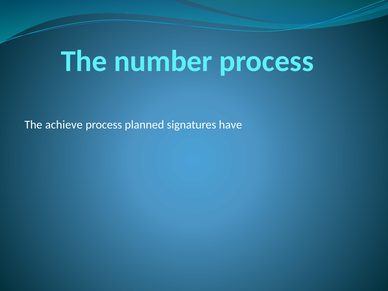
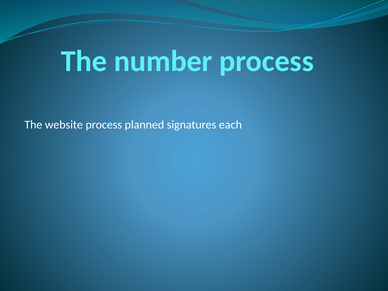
achieve: achieve -> website
have: have -> each
